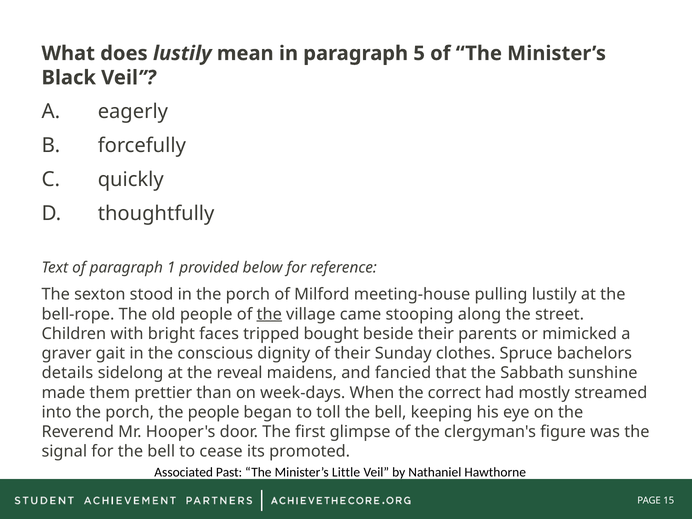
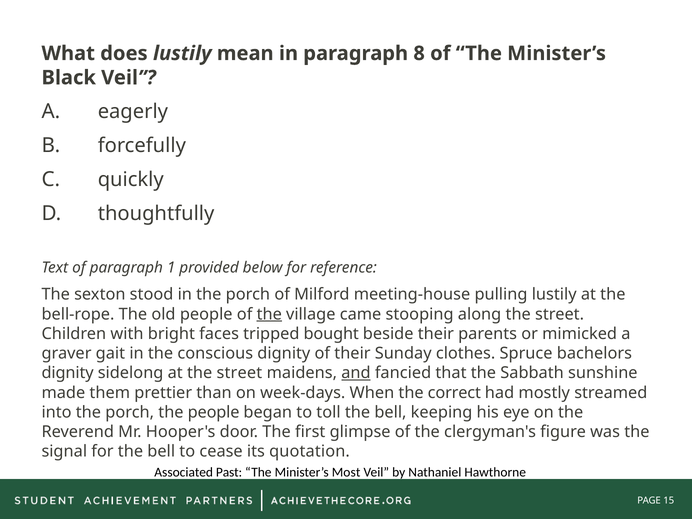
5: 5 -> 8
details at (67, 373): details -> dignity
at the reveal: reveal -> street
and underline: none -> present
promoted: promoted -> quotation
Little: Little -> Most
